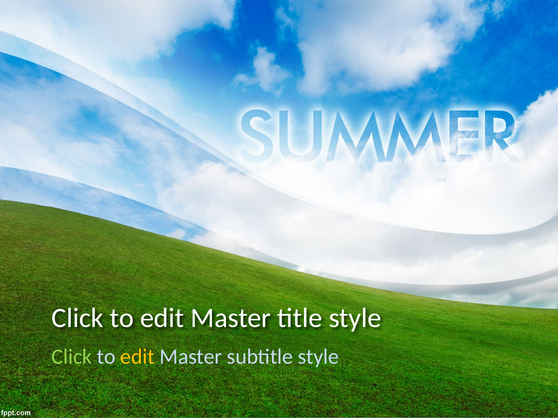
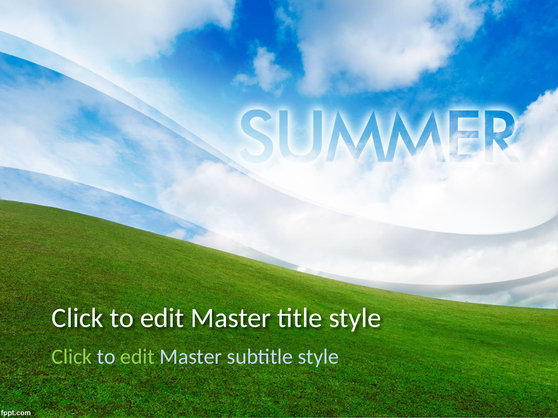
edit at (137, 357) colour: yellow -> light green
